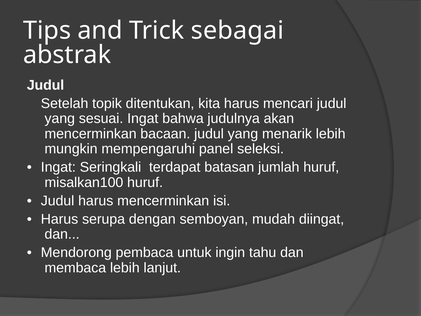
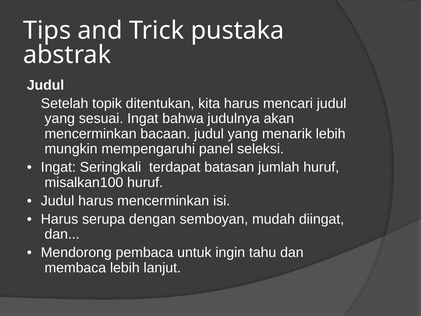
sebagai: sebagai -> pustaka
